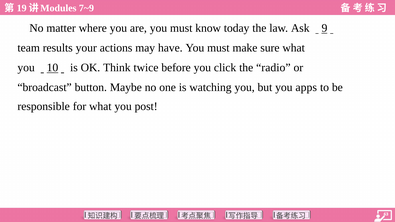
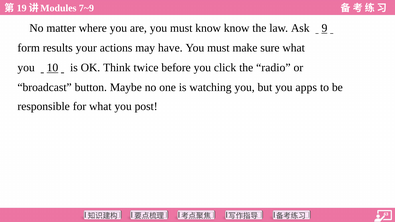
know today: today -> know
team: team -> form
